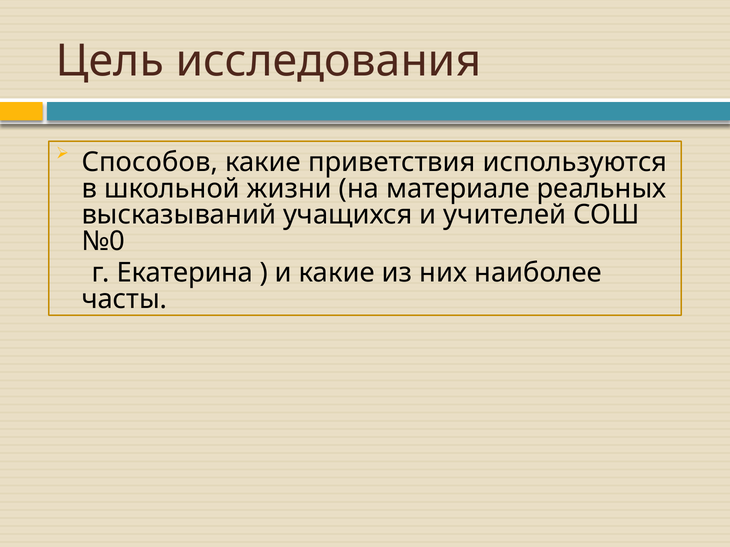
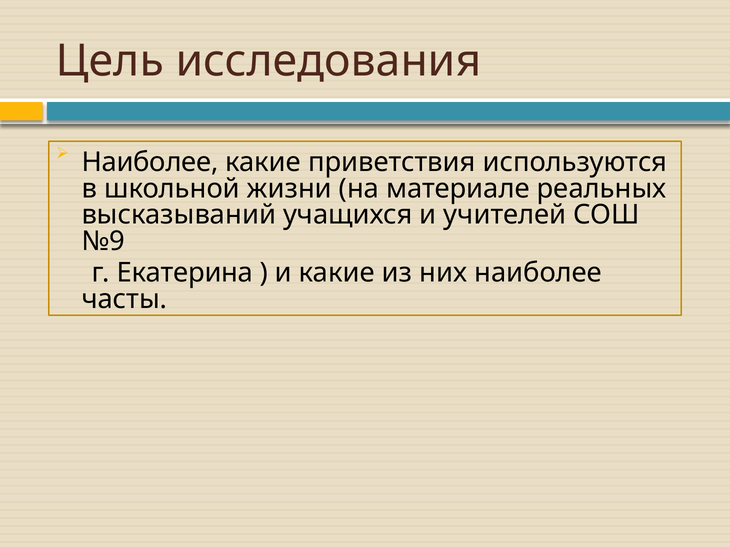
Способов at (150, 162): Способов -> Наиболее
№0: №0 -> №9
